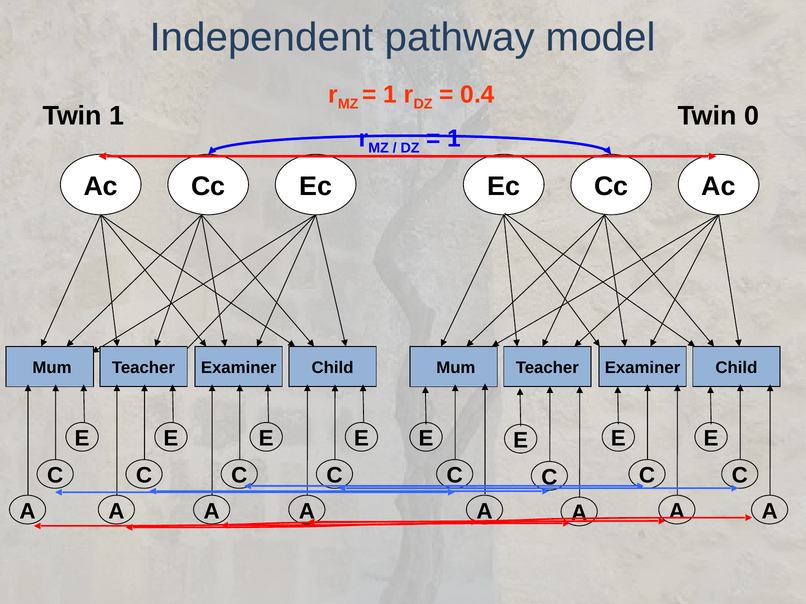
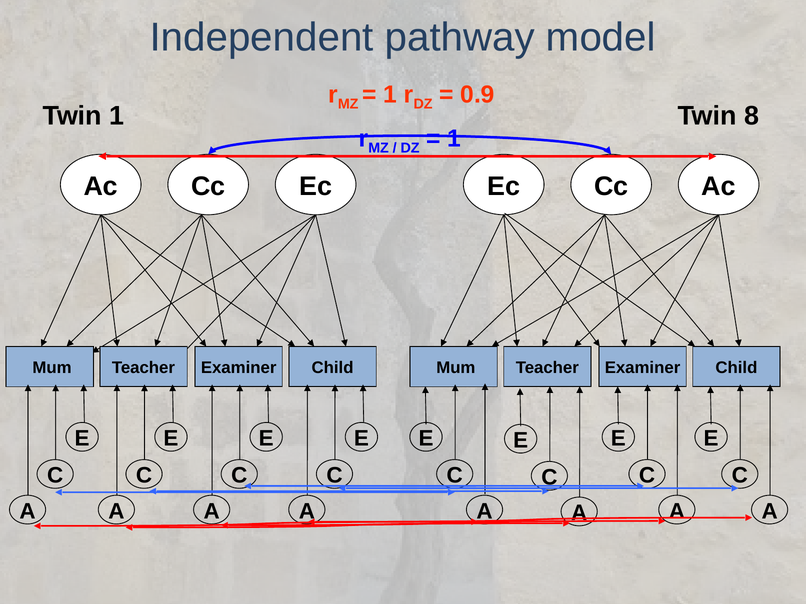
0.4: 0.4 -> 0.9
0: 0 -> 8
